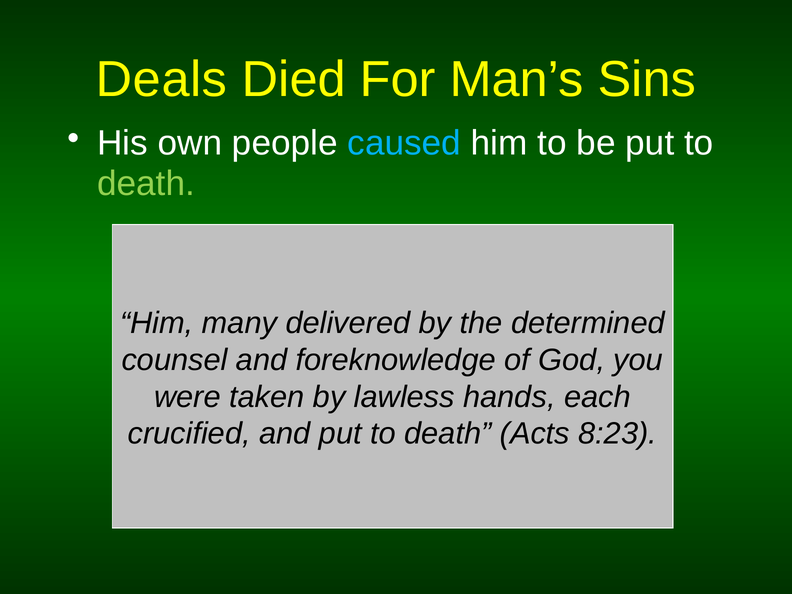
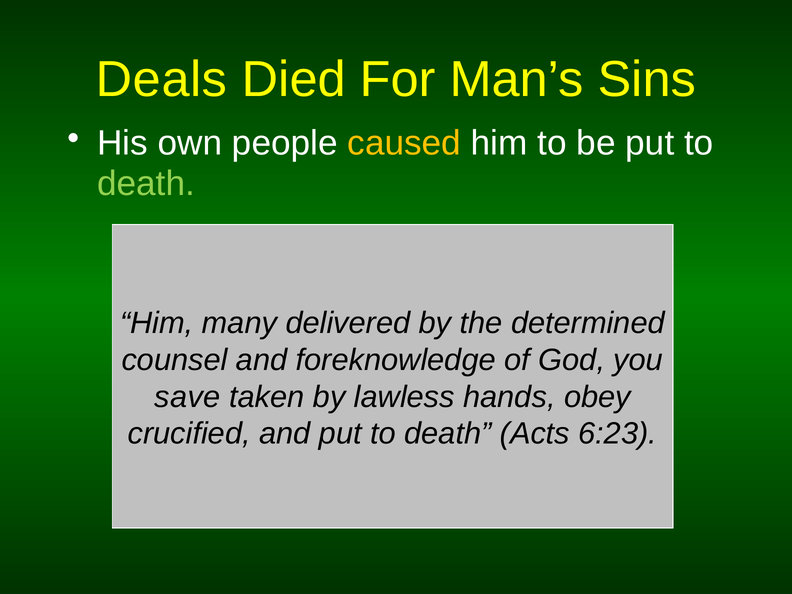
caused colour: light blue -> yellow
were: were -> save
each: each -> obey
8:23: 8:23 -> 6:23
